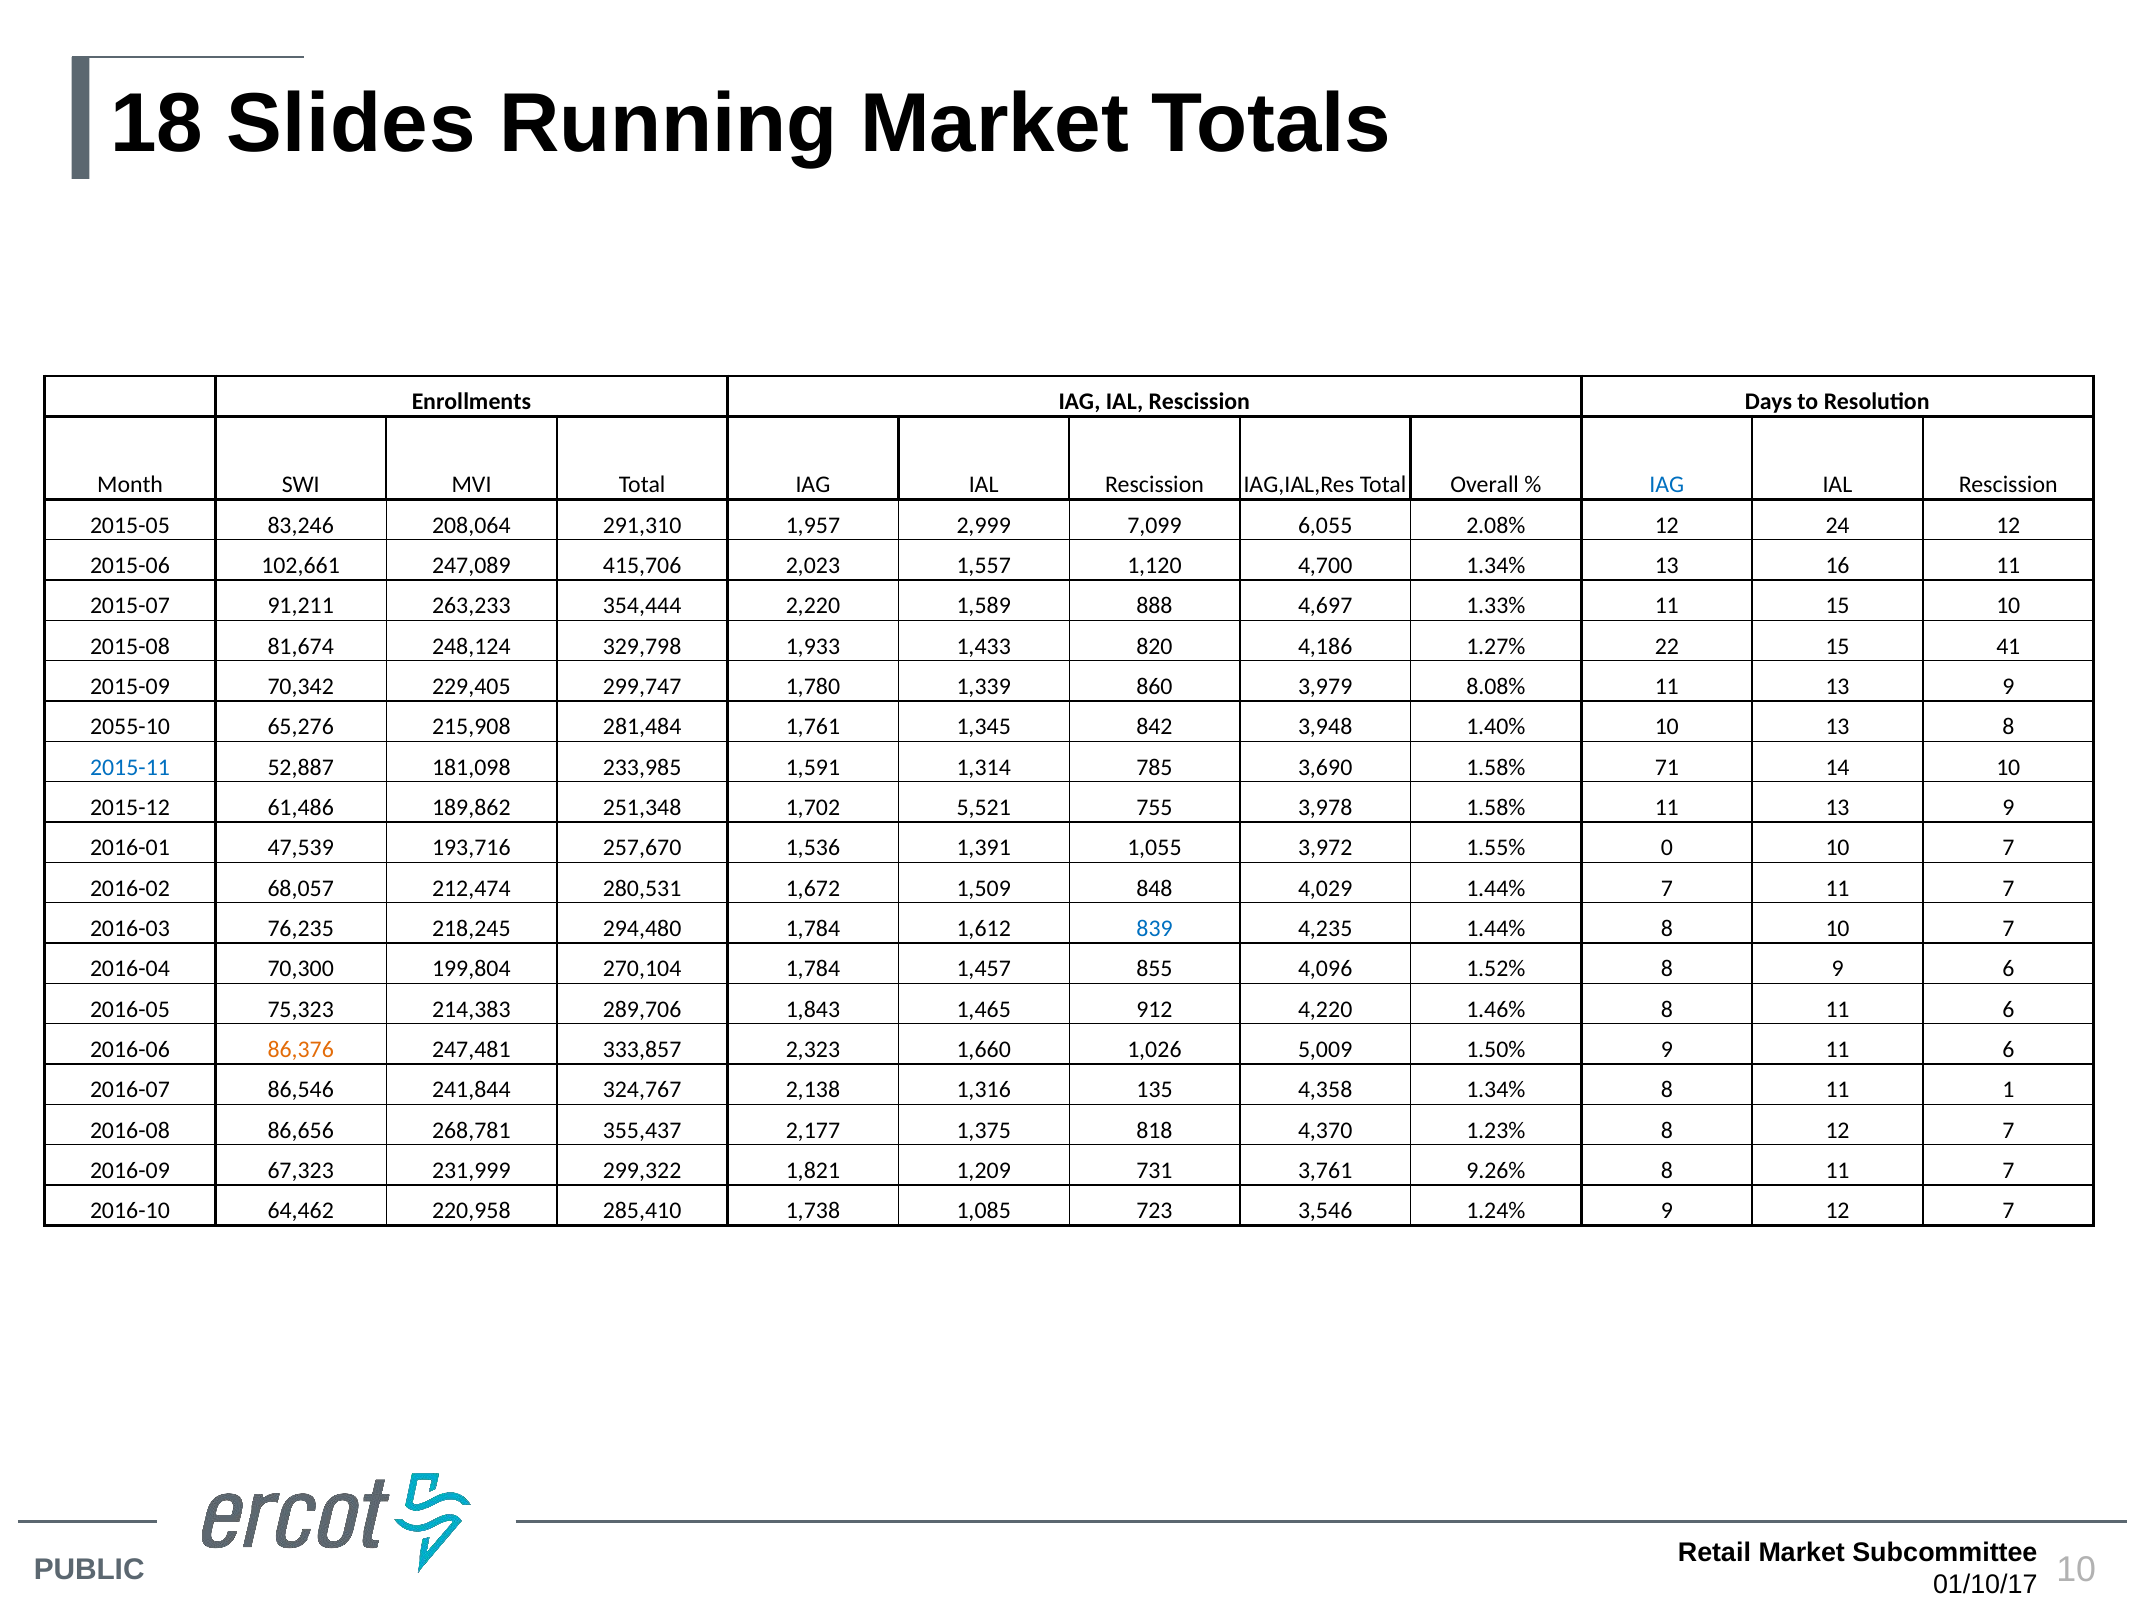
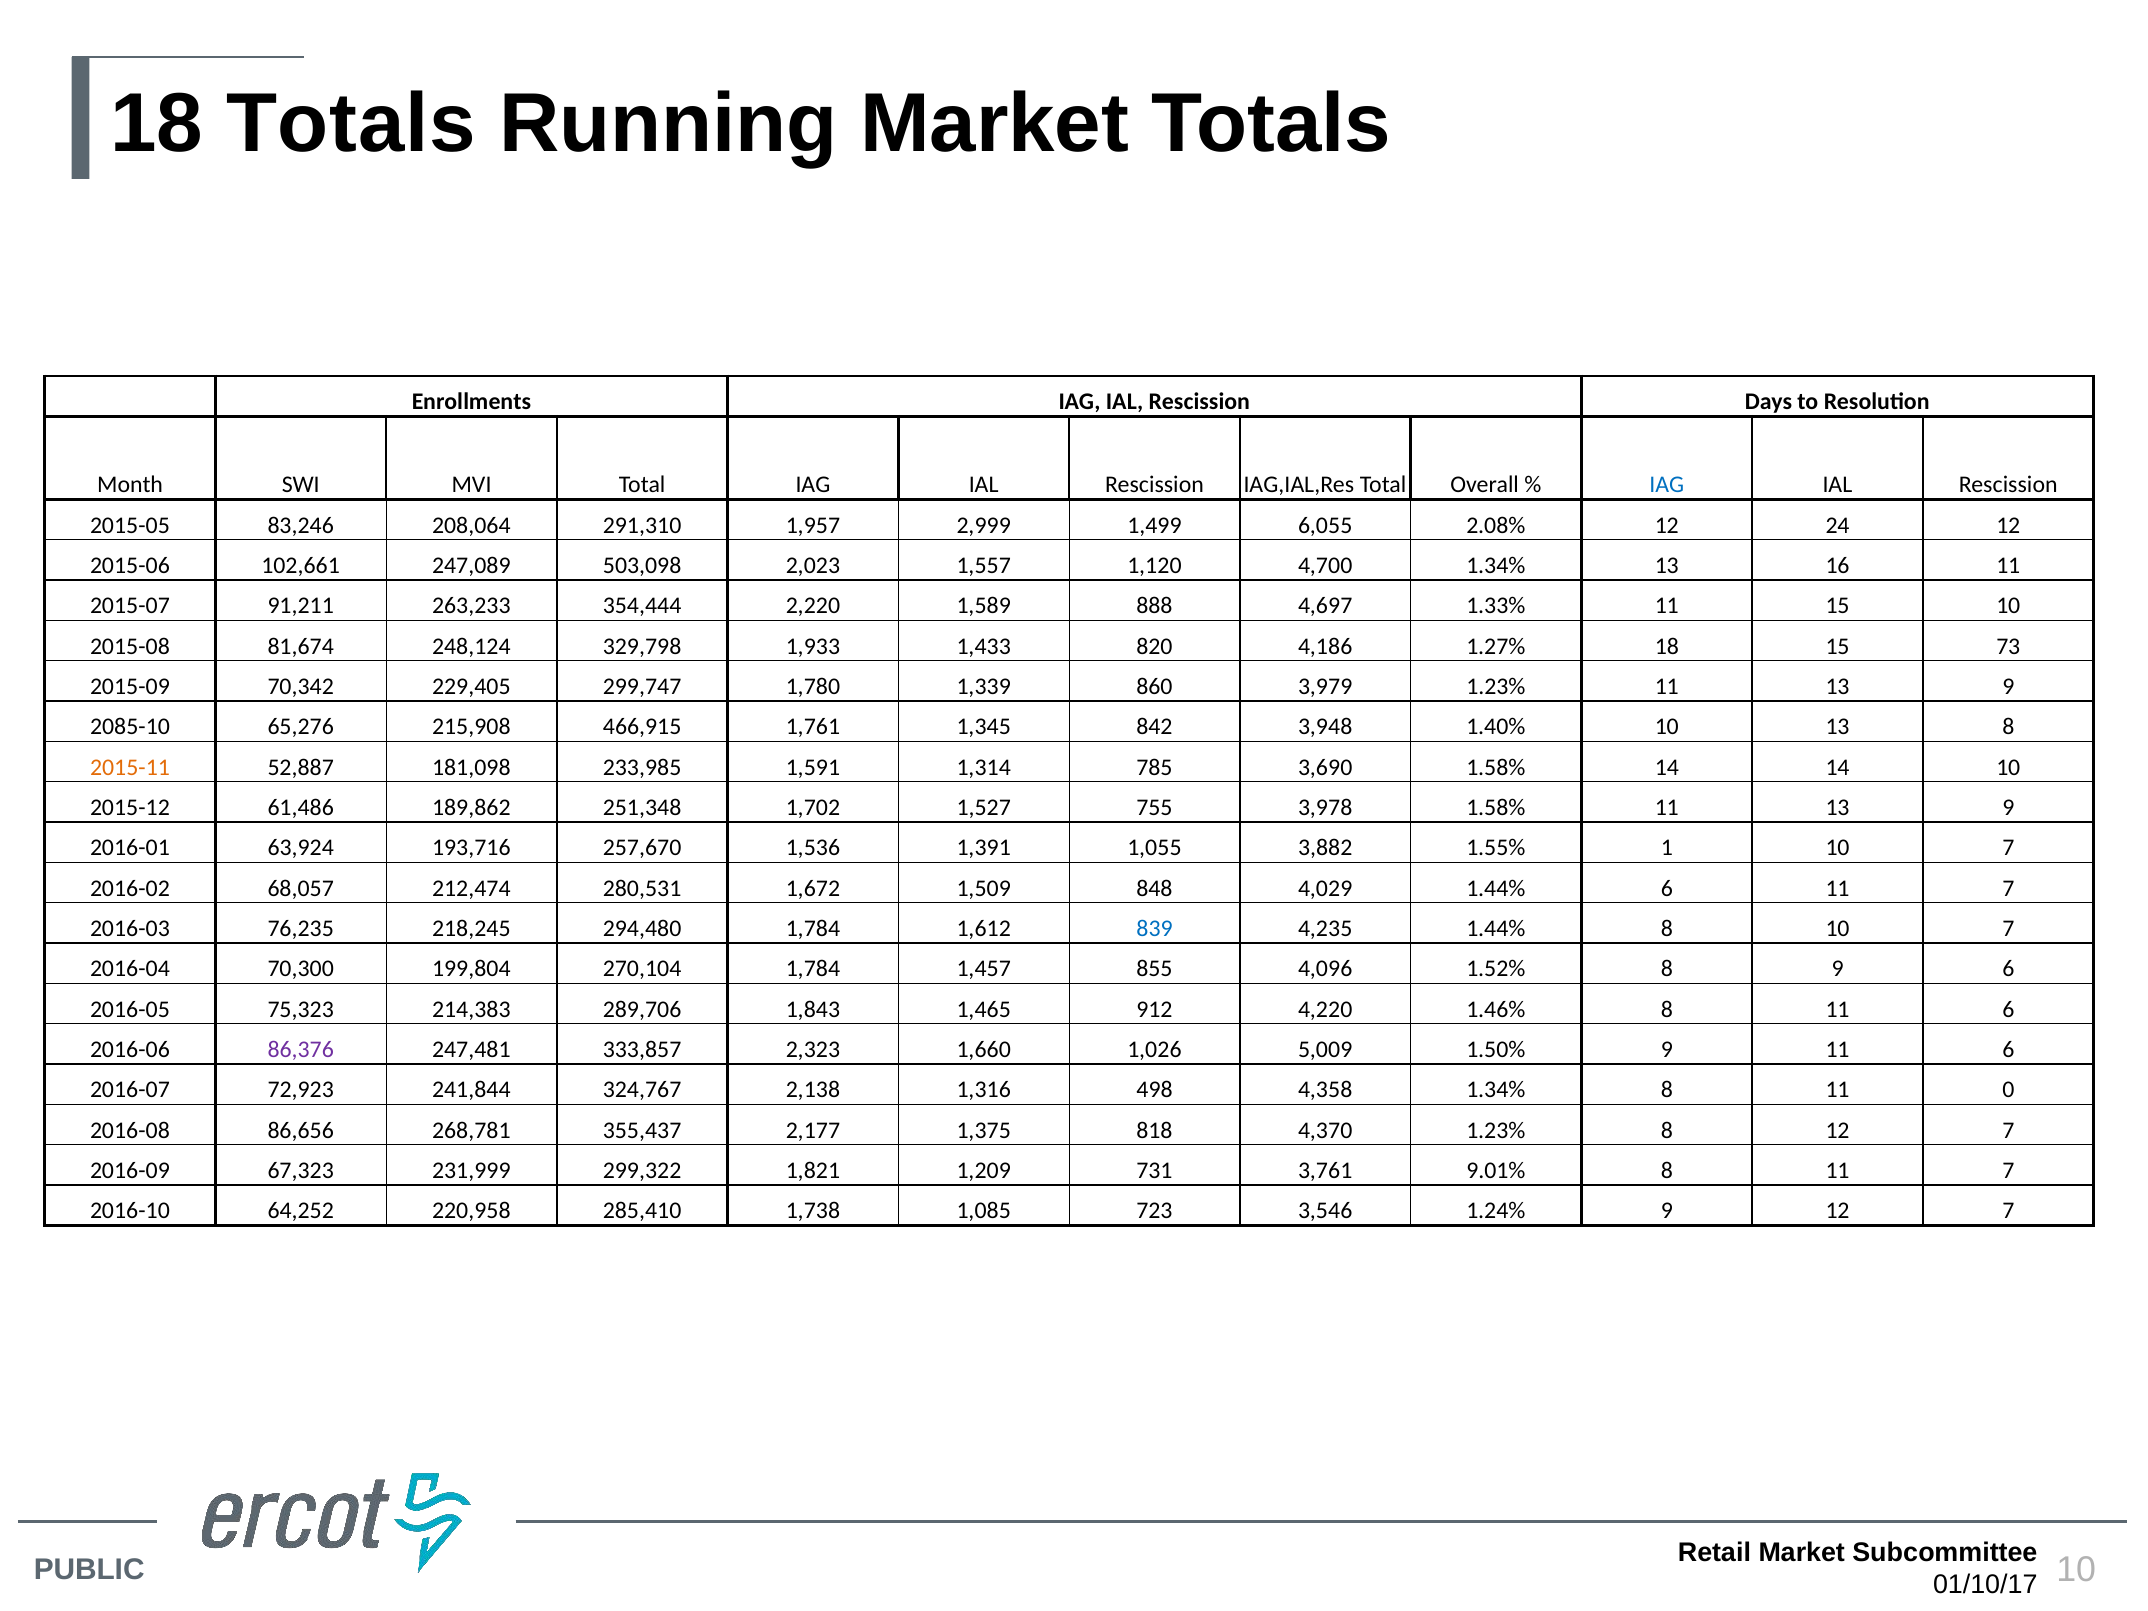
18 Slides: Slides -> Totals
7,099: 7,099 -> 1,499
415,706: 415,706 -> 503,098
1.27% 22: 22 -> 18
41: 41 -> 73
3,979 8.08%: 8.08% -> 1.23%
2055-10: 2055-10 -> 2085-10
281,484: 281,484 -> 466,915
2015-11 colour: blue -> orange
1.58% 71: 71 -> 14
5,521: 5,521 -> 1,527
47,539: 47,539 -> 63,924
3,972: 3,972 -> 3,882
0: 0 -> 1
1.44% 7: 7 -> 6
86,376 colour: orange -> purple
86,546: 86,546 -> 72,923
135: 135 -> 498
1: 1 -> 0
9.26%: 9.26% -> 9.01%
64,462: 64,462 -> 64,252
